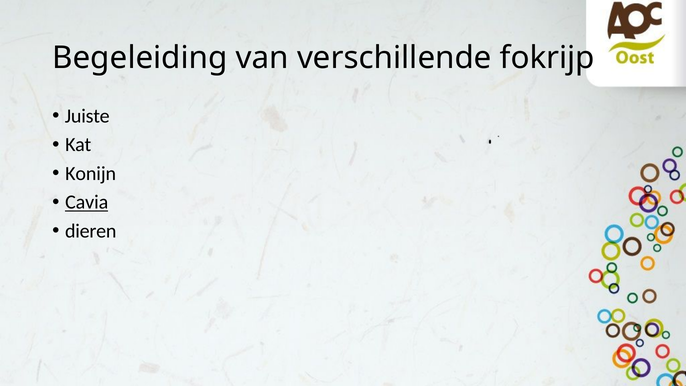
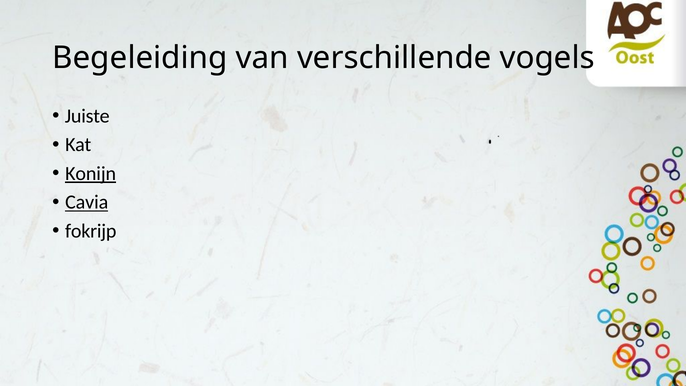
fokrijp: fokrijp -> vogels
Konijn underline: none -> present
dieren: dieren -> fokrijp
